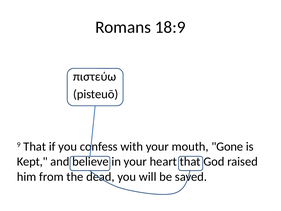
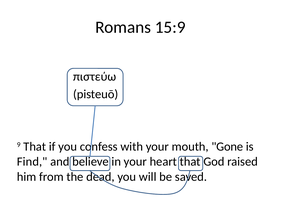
18:9: 18:9 -> 15:9
Kept: Kept -> Find
